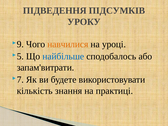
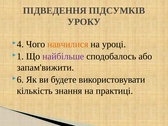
9: 9 -> 4
5: 5 -> 1
найбільше colour: blue -> purple
запам'витрати: запам'витрати -> запам'вижити
7: 7 -> 6
